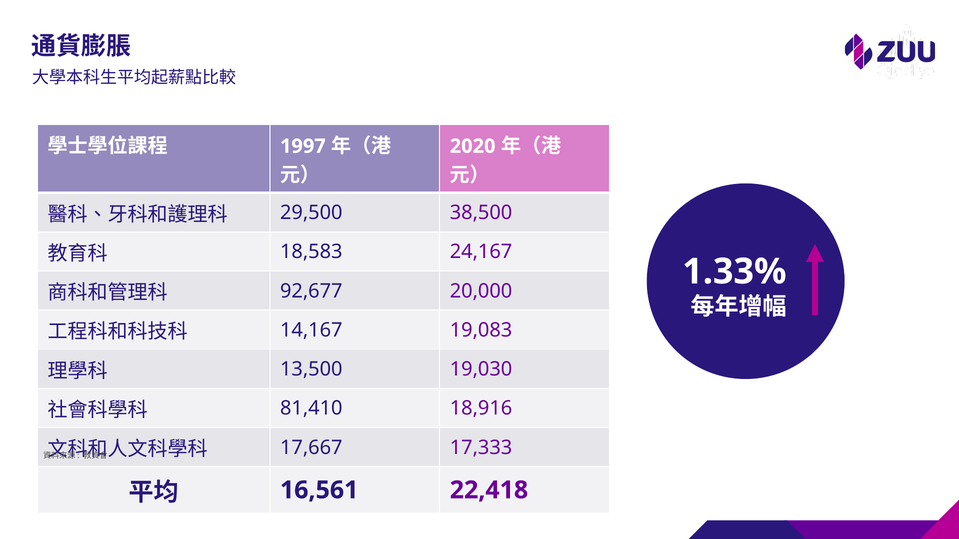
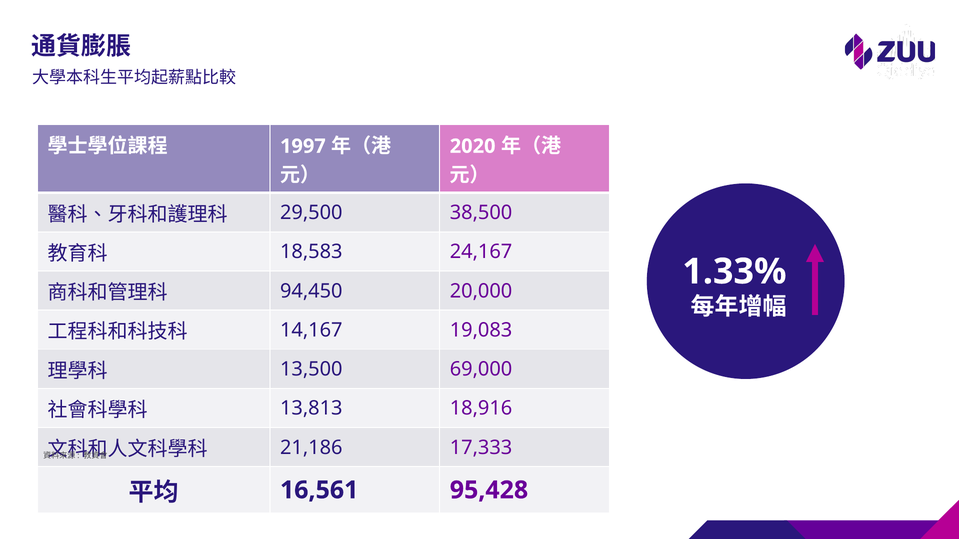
92,677: 92,677 -> 94,450
19,030: 19,030 -> 69,000
81,410: 81,410 -> 13,813
17,667: 17,667 -> 21,186
22,418: 22,418 -> 95,428
